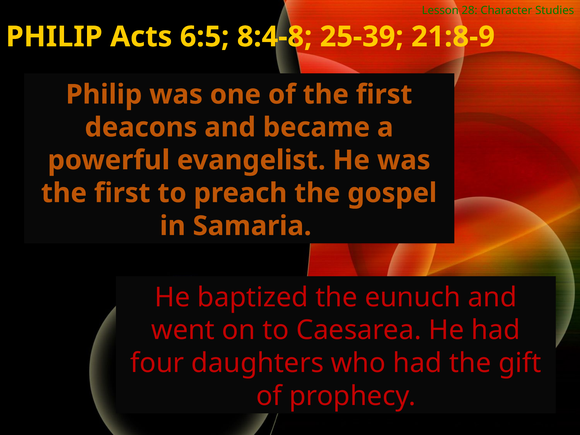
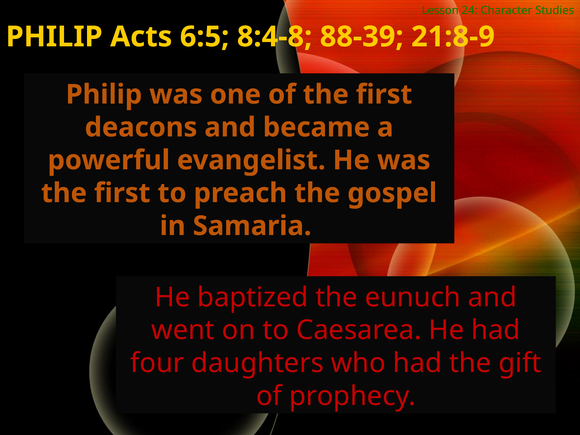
28: 28 -> 24
25-39: 25-39 -> 88-39
